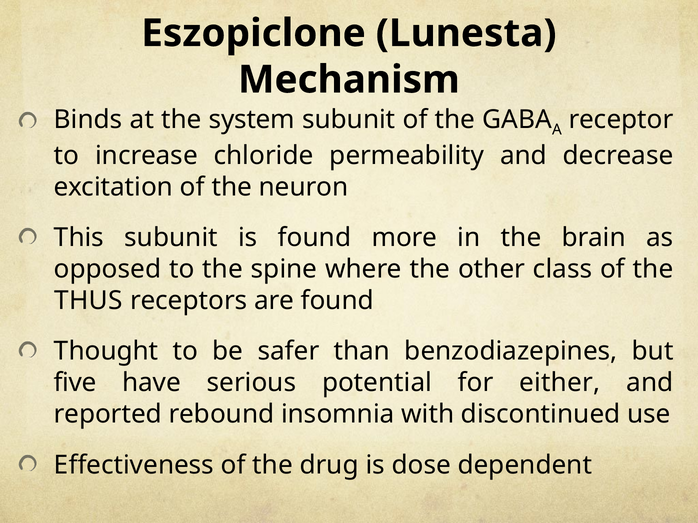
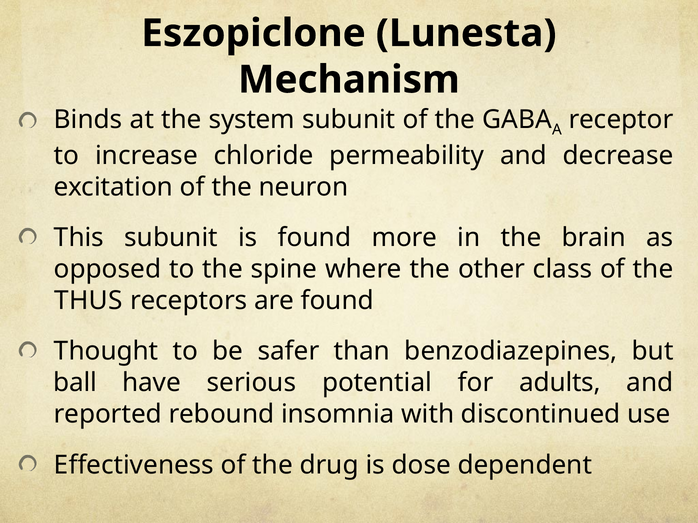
five: five -> ball
either: either -> adults
